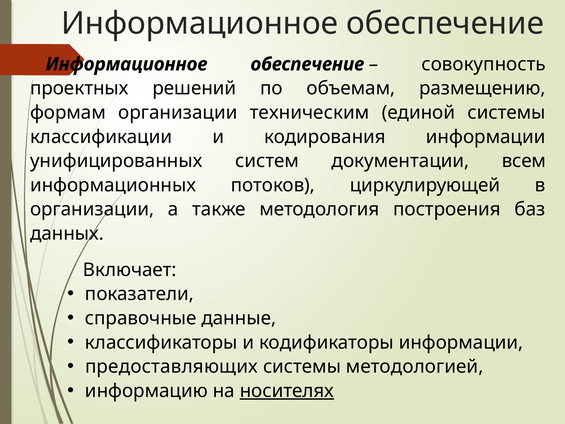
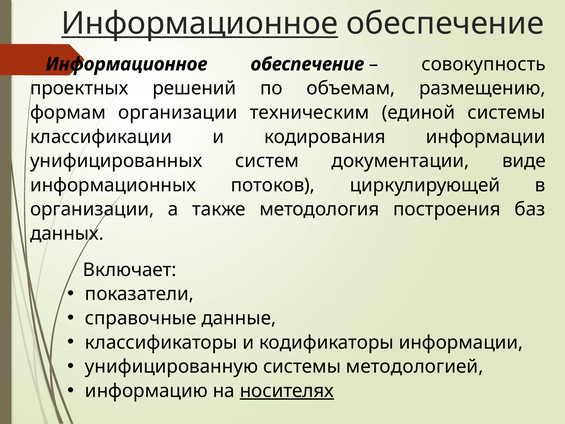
Информационное at (200, 24) underline: none -> present
всем: всем -> виде
предоставляющих: предоставляющих -> унифицированную
